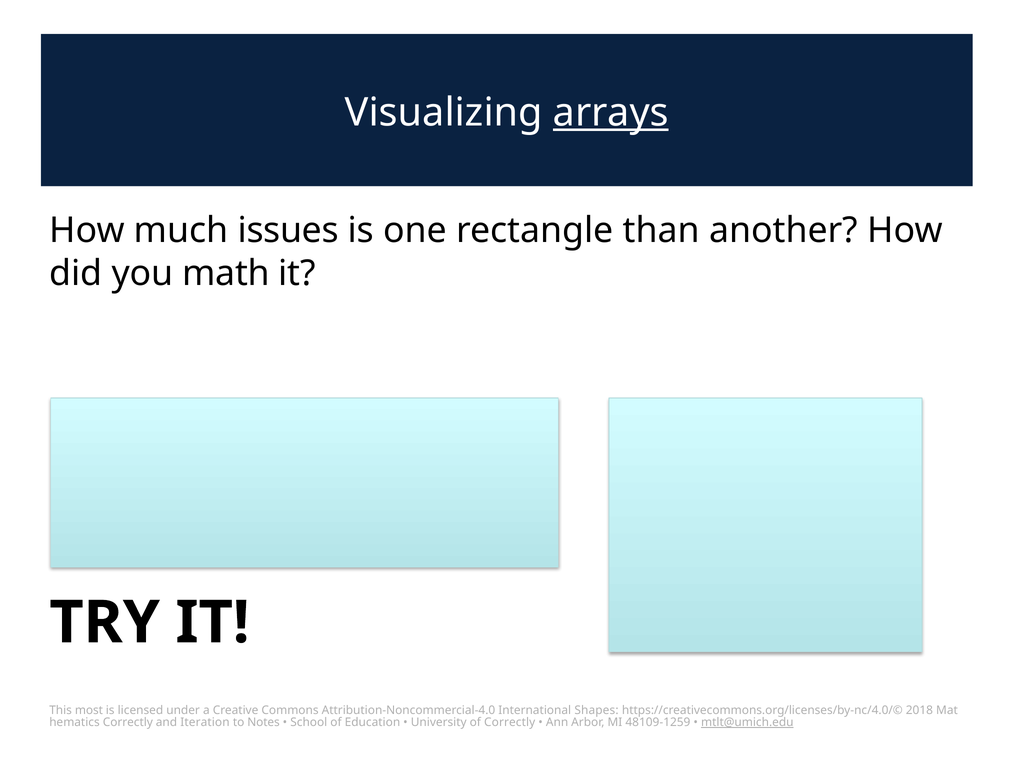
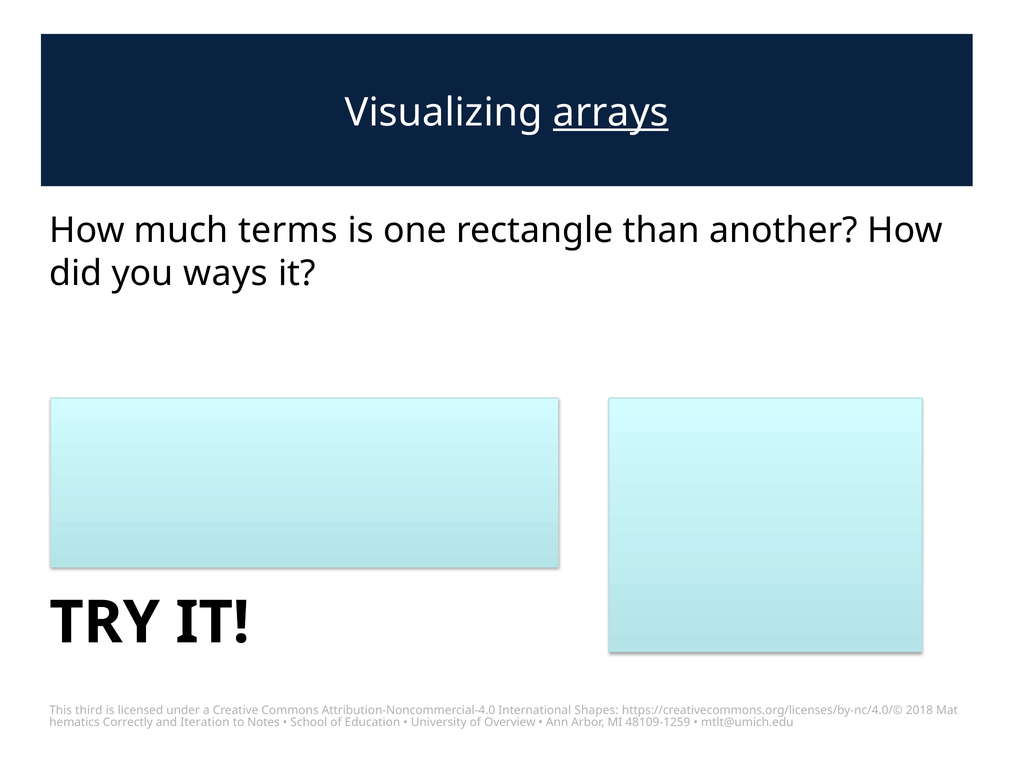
issues: issues -> terms
math: math -> ways
most: most -> third
of Correctly: Correctly -> Overview
mtlt@umich.edu underline: present -> none
